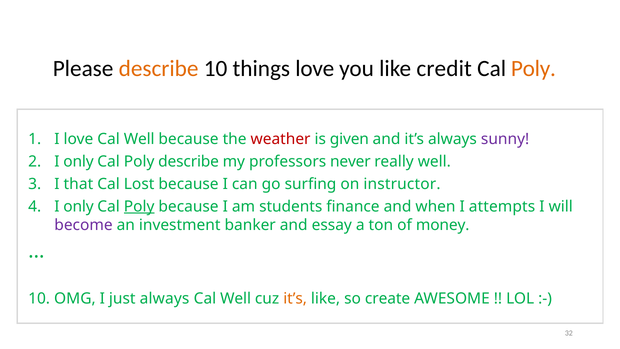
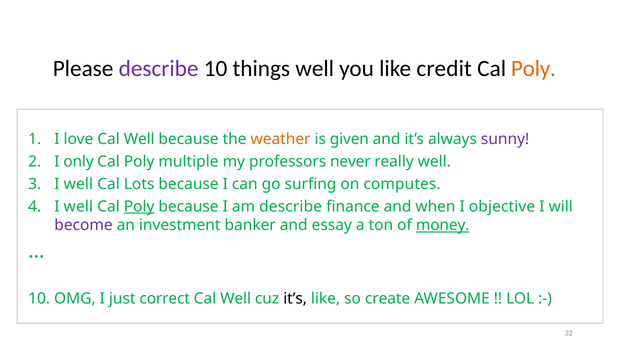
describe at (159, 69) colour: orange -> purple
things love: love -> well
weather colour: red -> orange
Poly describe: describe -> multiple
that at (78, 184): that -> well
Lost: Lost -> Lots
instructor: instructor -> computes
only at (79, 206): only -> well
am students: students -> describe
attempts: attempts -> objective
money underline: none -> present
just always: always -> correct
it’s at (295, 299) colour: orange -> black
